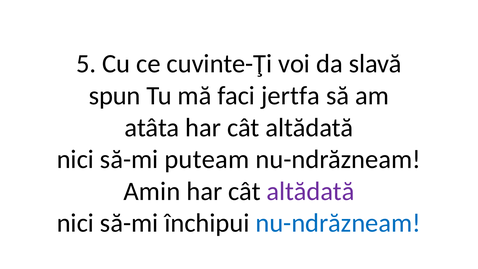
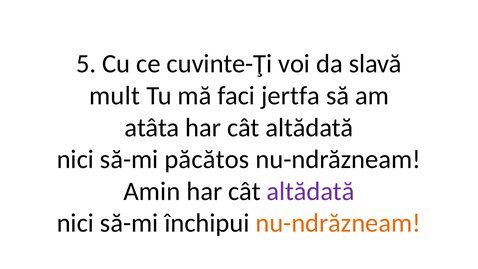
spun: spun -> mult
puteam: puteam -> păcătos
nu-ndrăzneam at (338, 223) colour: blue -> orange
